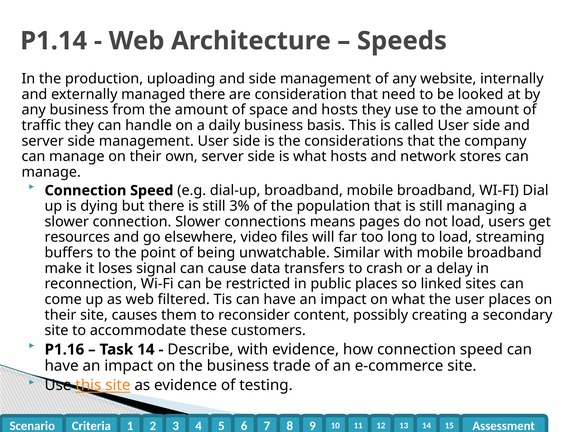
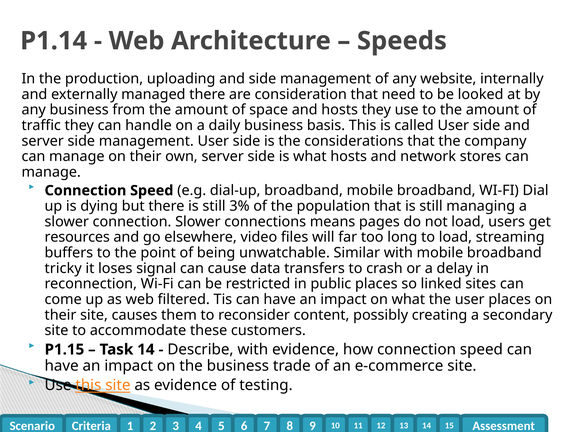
make: make -> tricky
P1.16: P1.16 -> P1.15
